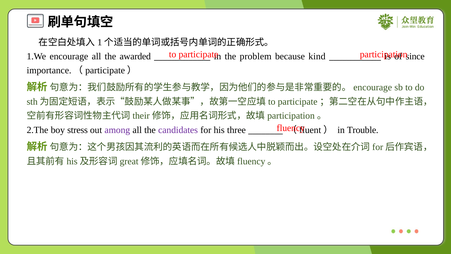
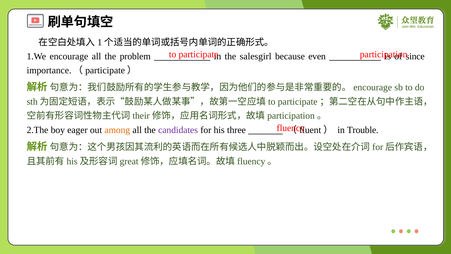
awarded: awarded -> problem
problem: problem -> salesgirl
kind: kind -> even
stress: stress -> eager
among colour: purple -> orange
